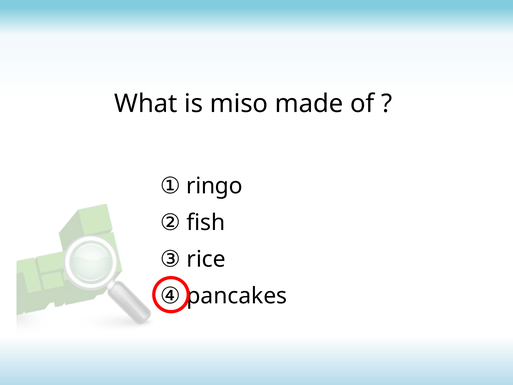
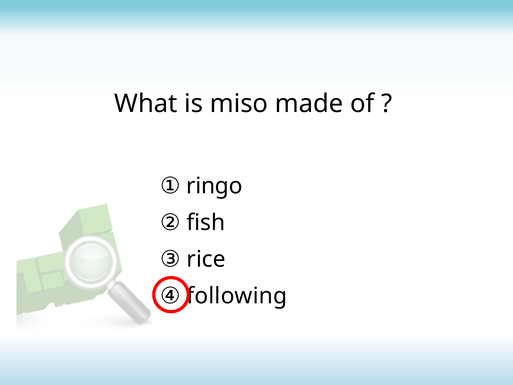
pancakes: pancakes -> following
